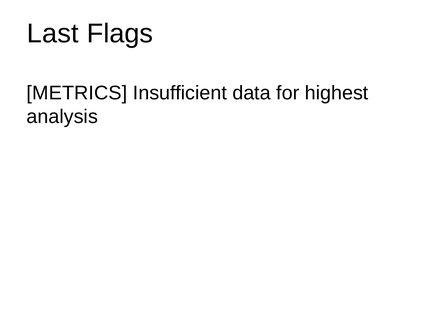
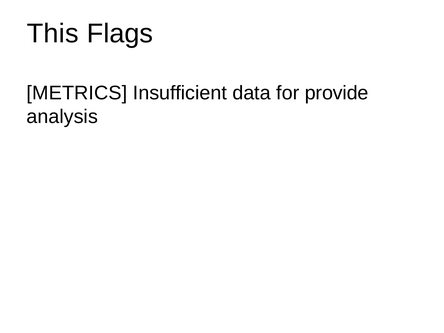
Last: Last -> This
highest: highest -> provide
